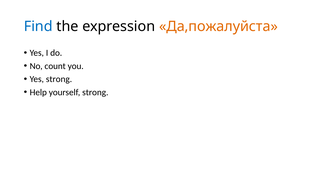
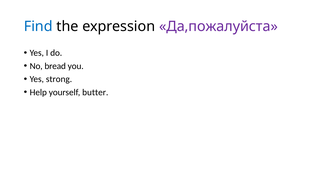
Да,пожалуйста colour: orange -> purple
count: count -> bread
yourself strong: strong -> butter
